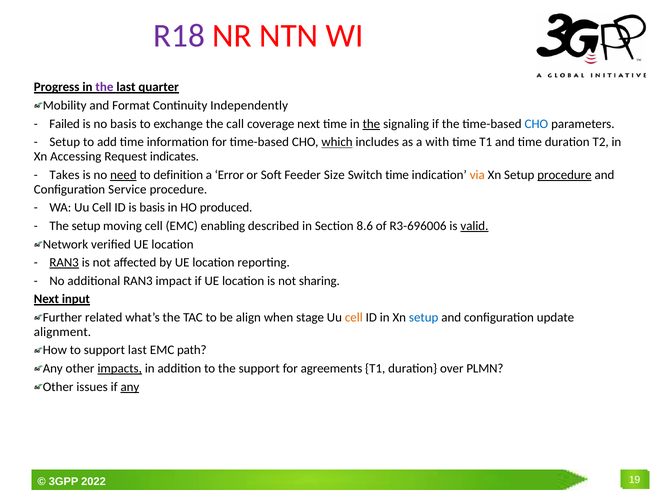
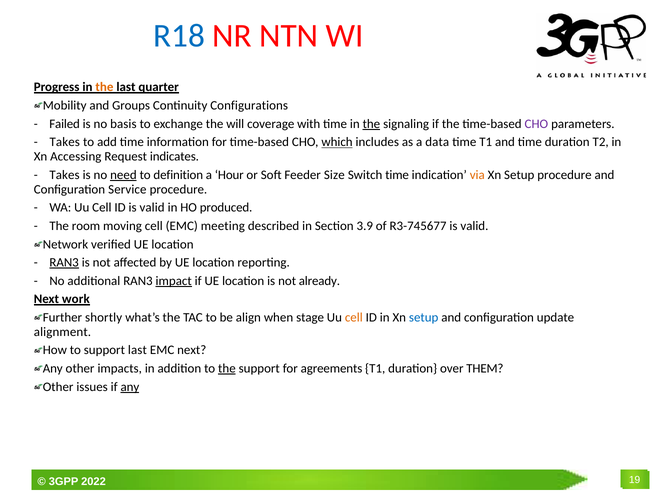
R18 colour: purple -> blue
the at (104, 87) colour: purple -> orange
Format: Format -> Groups
Independently: Independently -> Configurations
call: call -> will
coverage next: next -> with
CHO at (536, 124) colour: blue -> purple
Setup at (65, 142): Setup -> Takes
with: with -> data
Error: Error -> Hour
procedure at (564, 175) underline: present -> none
ID is basis: basis -> valid
The setup: setup -> room
enabling: enabling -> meeting
8.6: 8.6 -> 3.9
R3-696006: R3-696006 -> R3-745677
valid at (474, 226) underline: present -> none
impact underline: none -> present
sharing: sharing -> already
input: input -> work
related: related -> shortly
EMC path: path -> next
impacts underline: present -> none
the at (227, 368) underline: none -> present
PLMN: PLMN -> THEM
